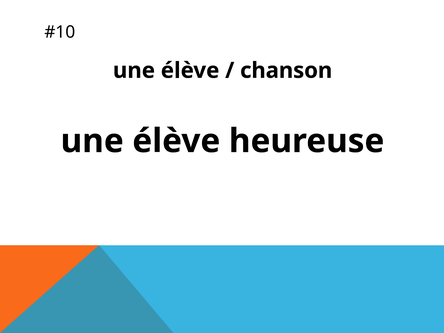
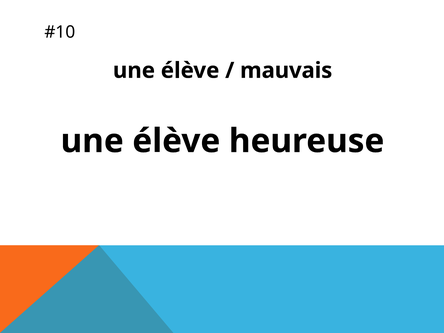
chanson: chanson -> mauvais
